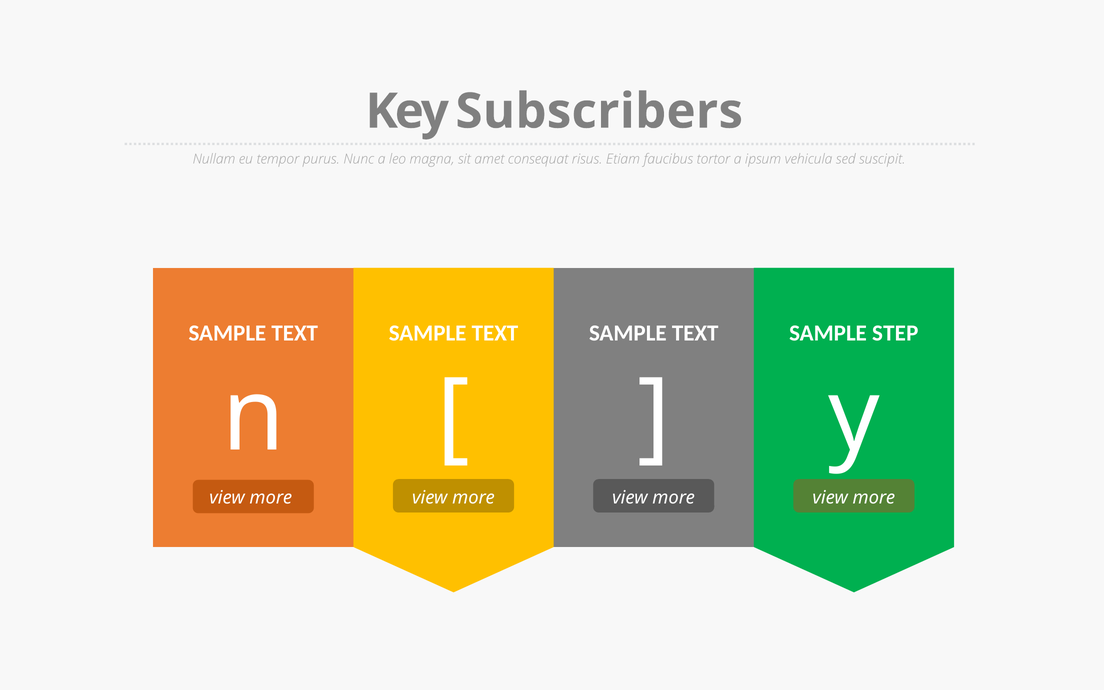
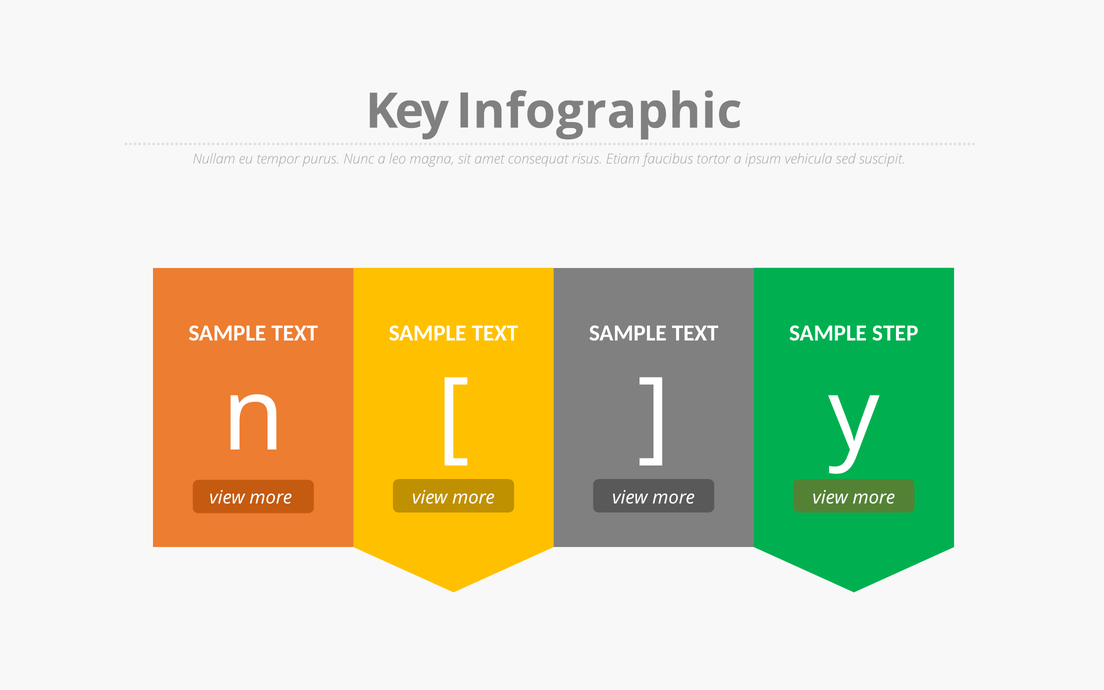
Subscribers: Subscribers -> Infographic
